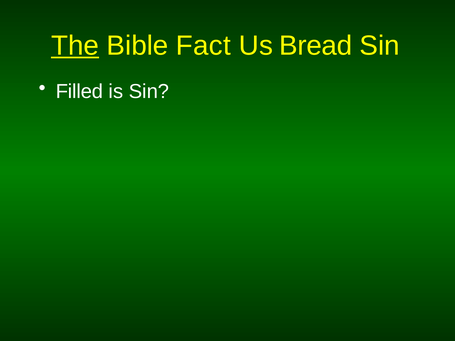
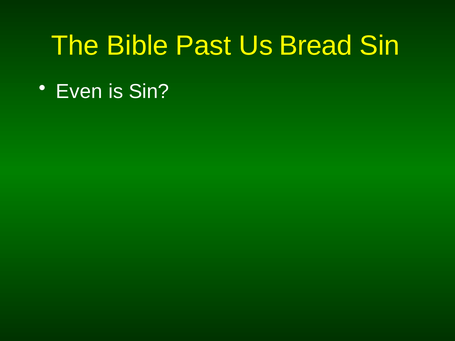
The underline: present -> none
Fact: Fact -> Past
Filled: Filled -> Even
